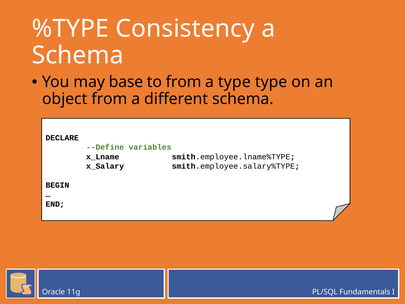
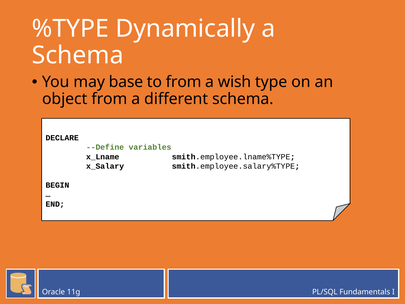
Consistency: Consistency -> Dynamically
a type: type -> wish
